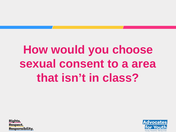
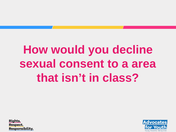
choose: choose -> decline
